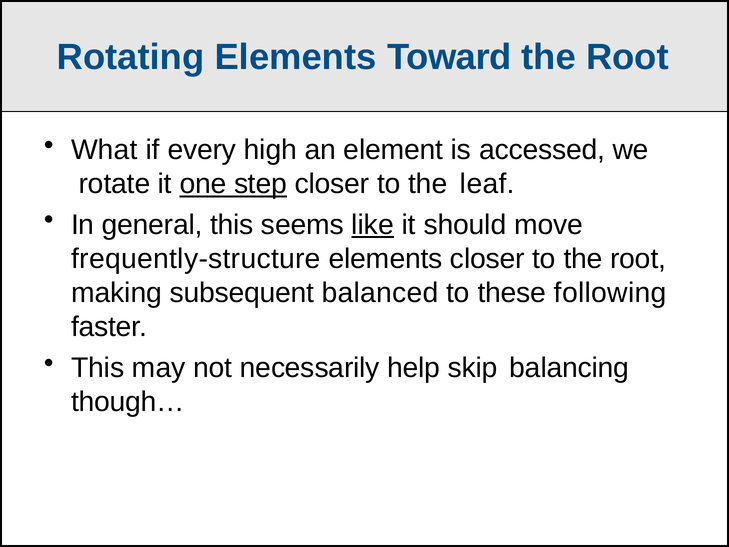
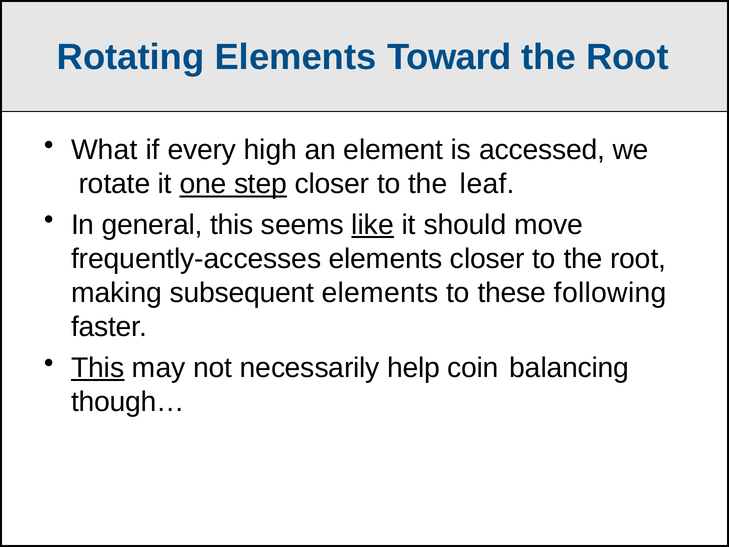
frequently-structure: frequently-structure -> frequently-accesses
subsequent balanced: balanced -> elements
This at (98, 368) underline: none -> present
skip: skip -> coin
